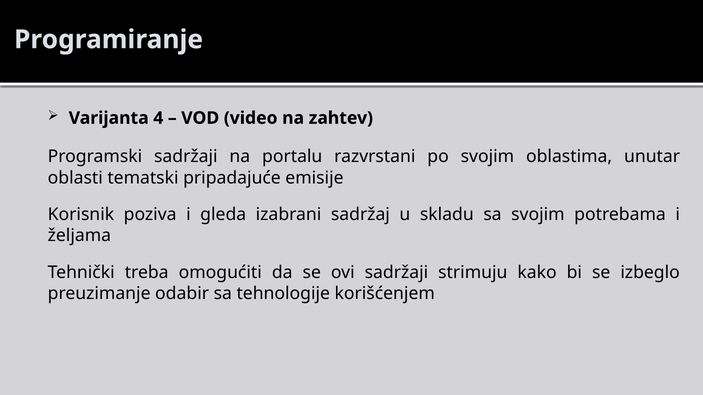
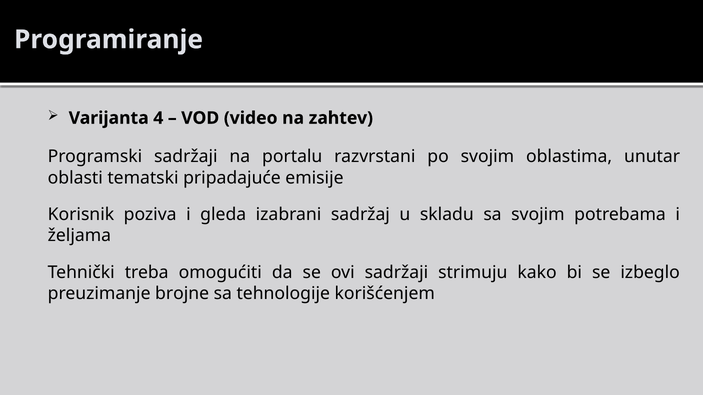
odabir: odabir -> brojne
